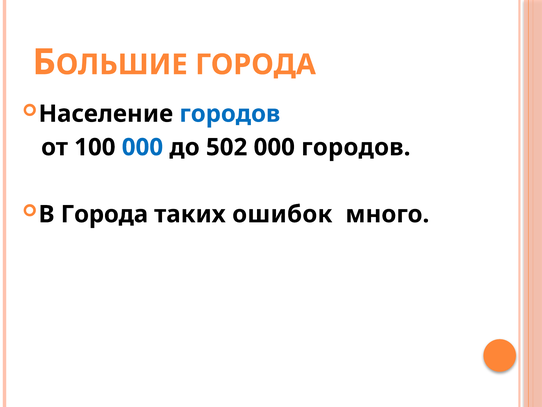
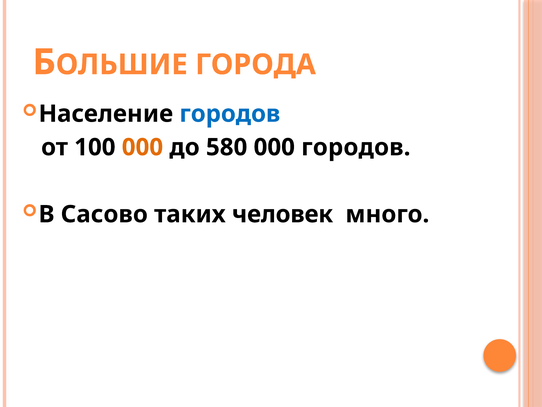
000 at (142, 147) colour: blue -> orange
502: 502 -> 580
В Города: Города -> Сасово
ошибок: ошибок -> человек
